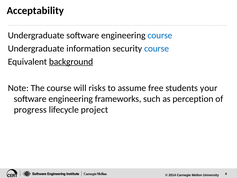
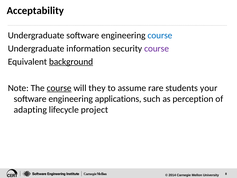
course at (157, 48) colour: blue -> purple
course at (59, 88) underline: none -> present
risks: risks -> they
free: free -> rare
frameworks: frameworks -> applications
progress: progress -> adapting
